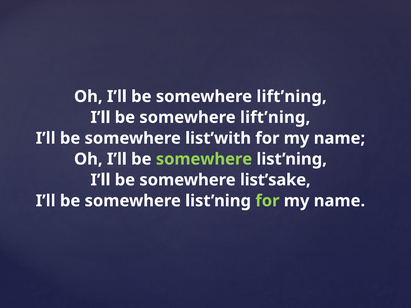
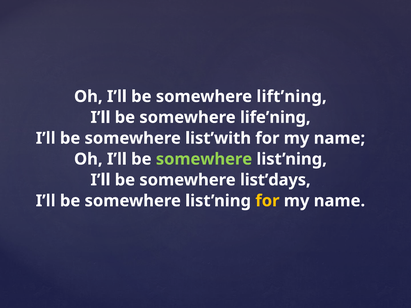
lift’ning at (275, 117): lift’ning -> life’ning
list’sake: list’sake -> list’days
for at (267, 201) colour: light green -> yellow
